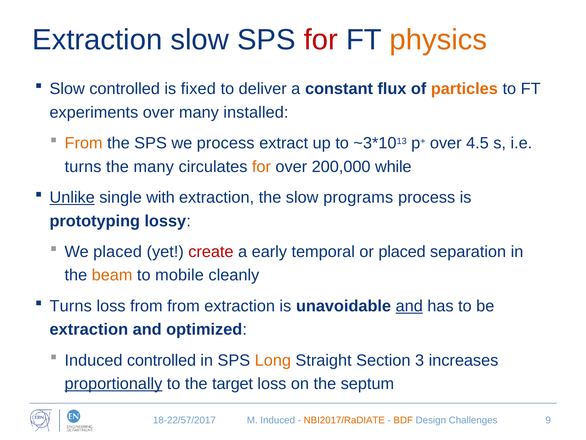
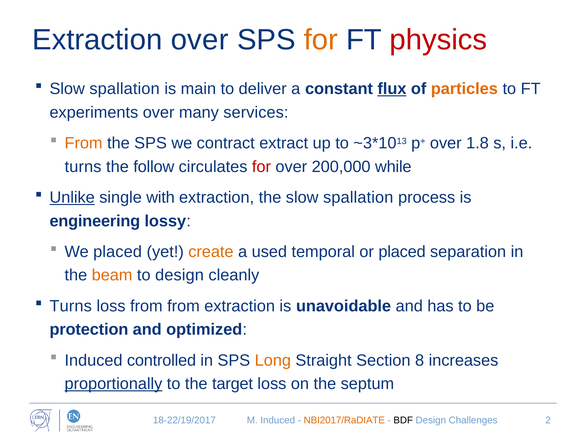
Extraction slow: slow -> over
for at (321, 40) colour: red -> orange
physics colour: orange -> red
controlled at (125, 89): controlled -> spallation
fixed: fixed -> main
flux underline: none -> present
installed: installed -> services
we process: process -> contract
4.5: 4.5 -> 1.8
the many: many -> follow
for at (261, 167) colour: orange -> red
the slow programs: programs -> spallation
prototyping: prototyping -> engineering
create colour: red -> orange
early: early -> used
to mobile: mobile -> design
and at (409, 306) underline: present -> none
extraction at (89, 329): extraction -> protection
3: 3 -> 8
18-22/57/2017: 18-22/57/2017 -> 18-22/19/2017
BDF colour: orange -> black
9: 9 -> 2
